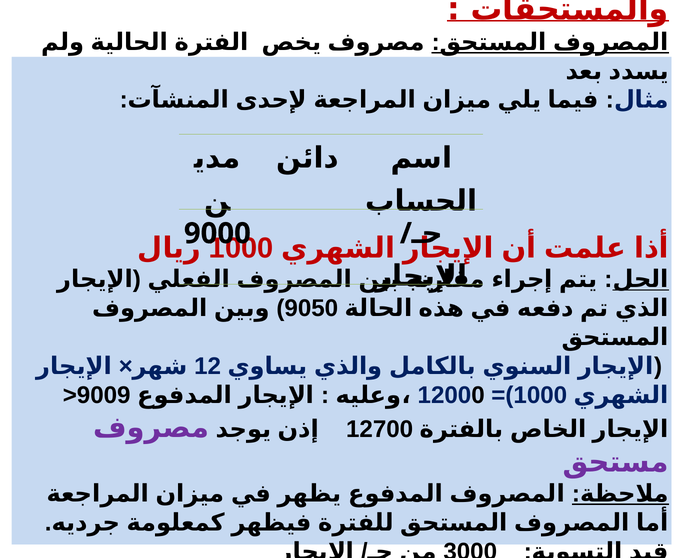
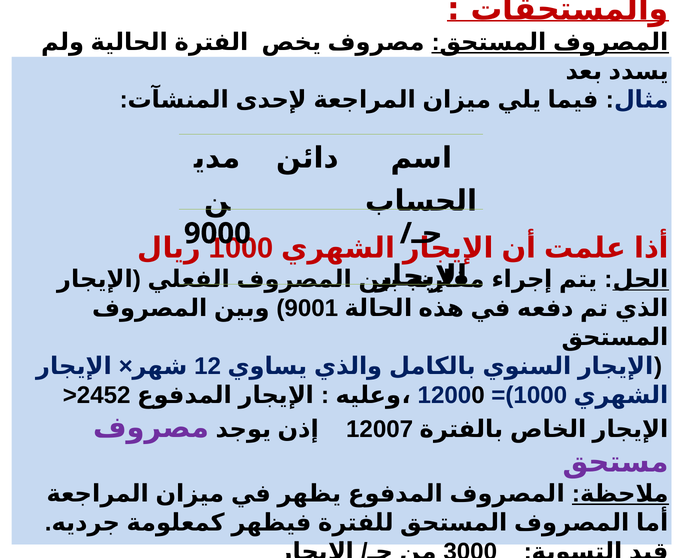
9050: 9050 -> 9001
9009: 9009 -> 2452
12700: 12700 -> 12007
